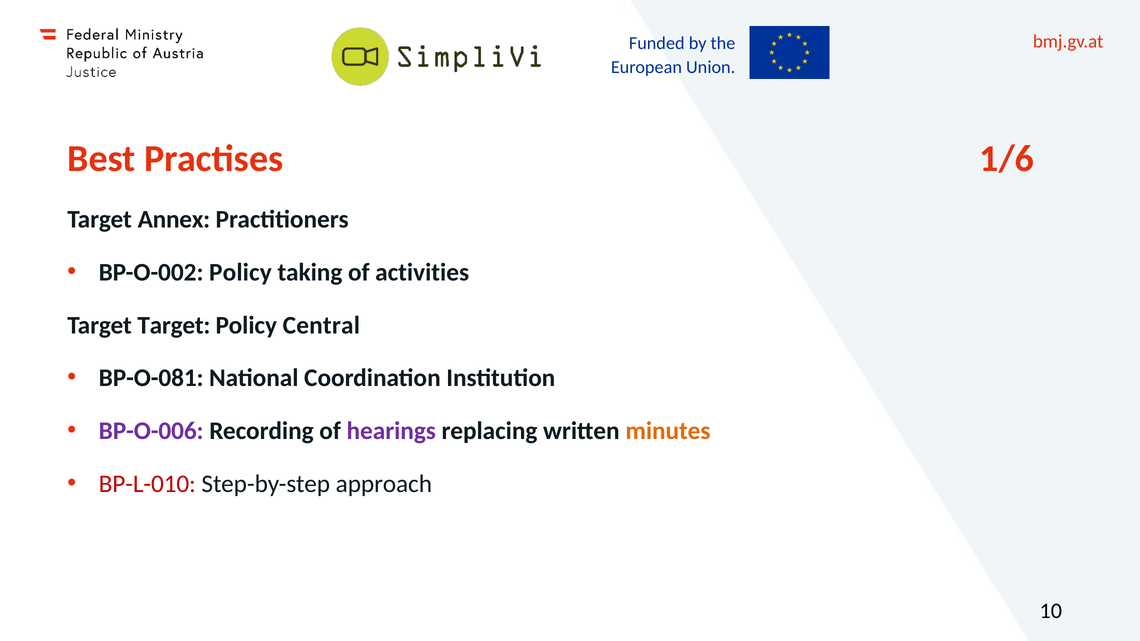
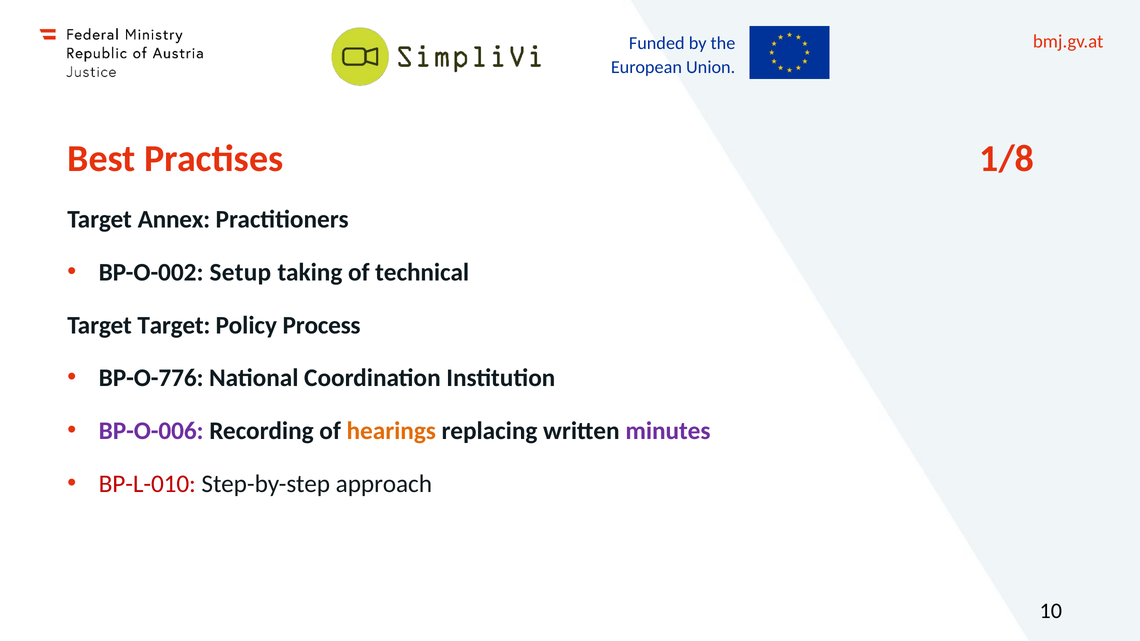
1/6: 1/6 -> 1/8
BP-O-002 Policy: Policy -> Setup
activities: activities -> technical
Central: Central -> Process
BP-O-081: BP-O-081 -> BP-O-776
hearings colour: purple -> orange
minutes colour: orange -> purple
